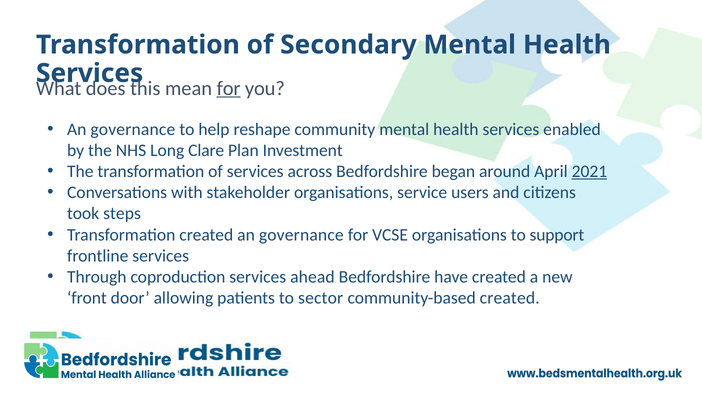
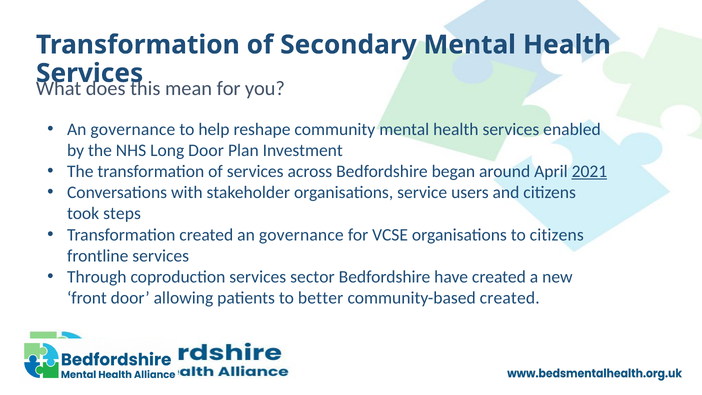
for at (229, 88) underline: present -> none
Long Clare: Clare -> Door
to support: support -> citizens
ahead: ahead -> sector
sector: sector -> better
